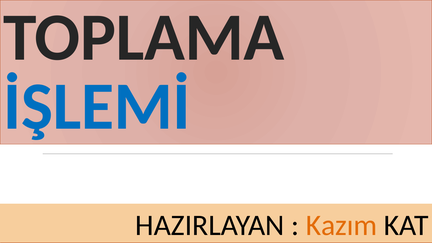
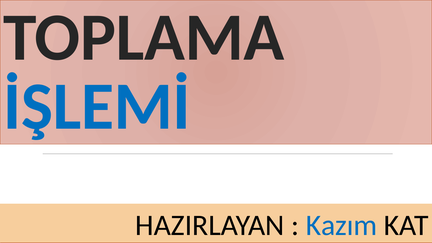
Kazım colour: orange -> blue
